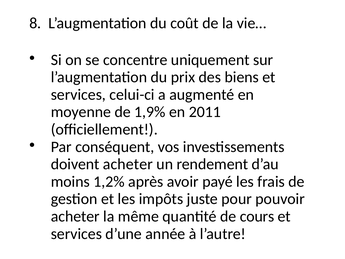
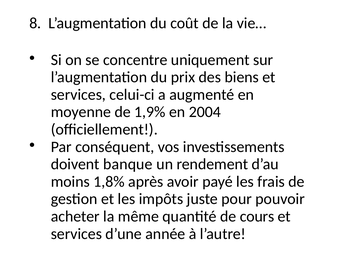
2011: 2011 -> 2004
doivent acheter: acheter -> banque
1,2%: 1,2% -> 1,8%
